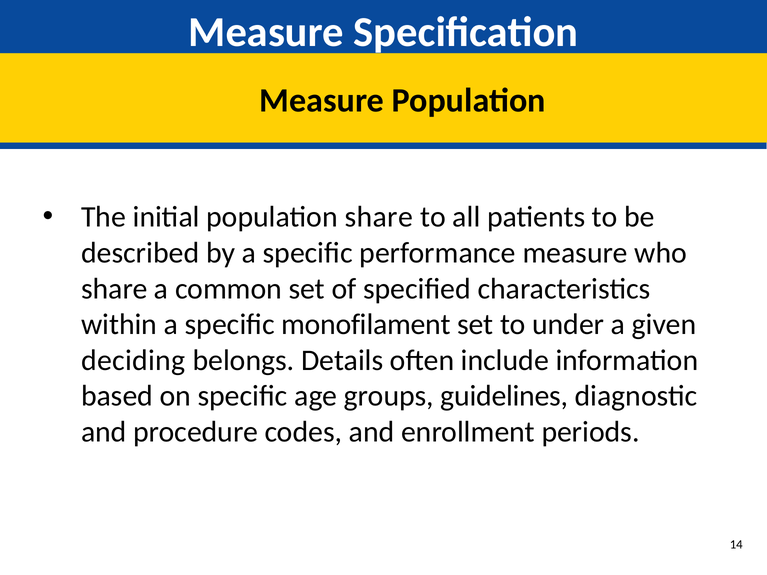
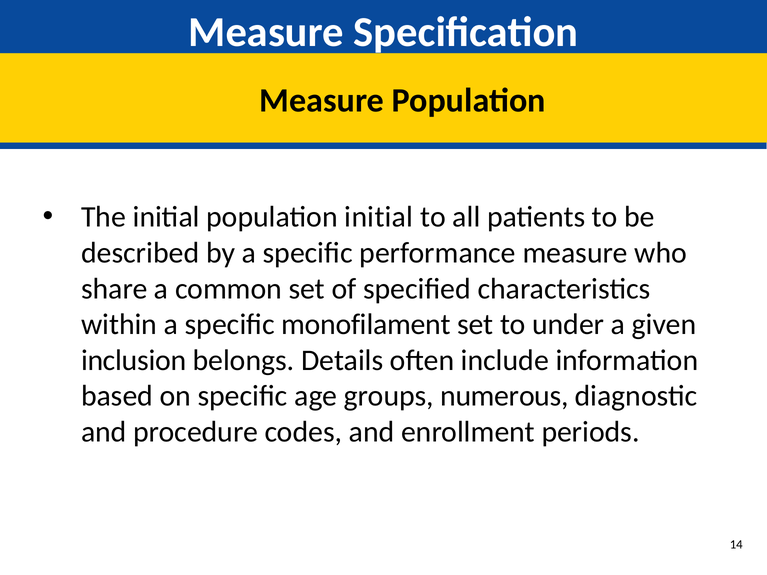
population share: share -> initial
deciding: deciding -> inclusion
guidelines: guidelines -> numerous
